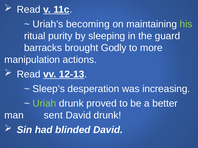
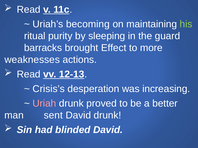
Godly: Godly -> Effect
manipulation: manipulation -> weaknesses
Sleep’s: Sleep’s -> Crisis’s
Uriah colour: light green -> pink
